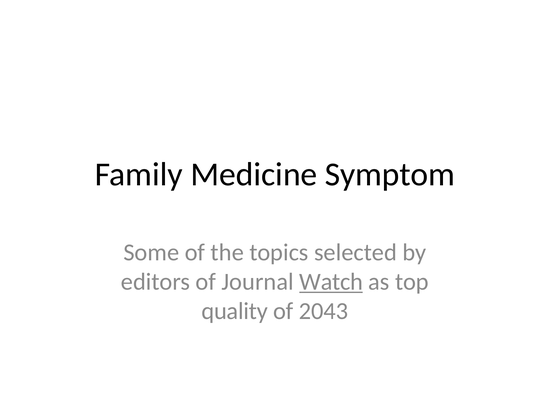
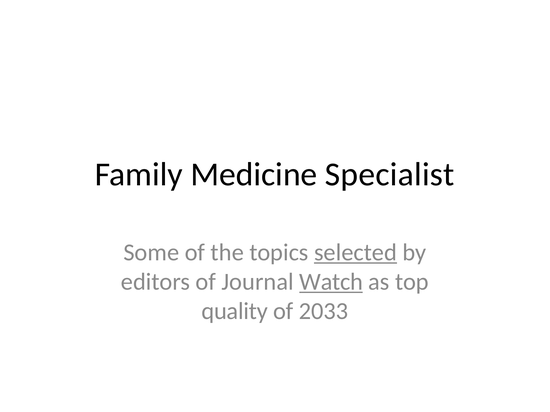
Symptom: Symptom -> Specialist
selected underline: none -> present
2043: 2043 -> 2033
